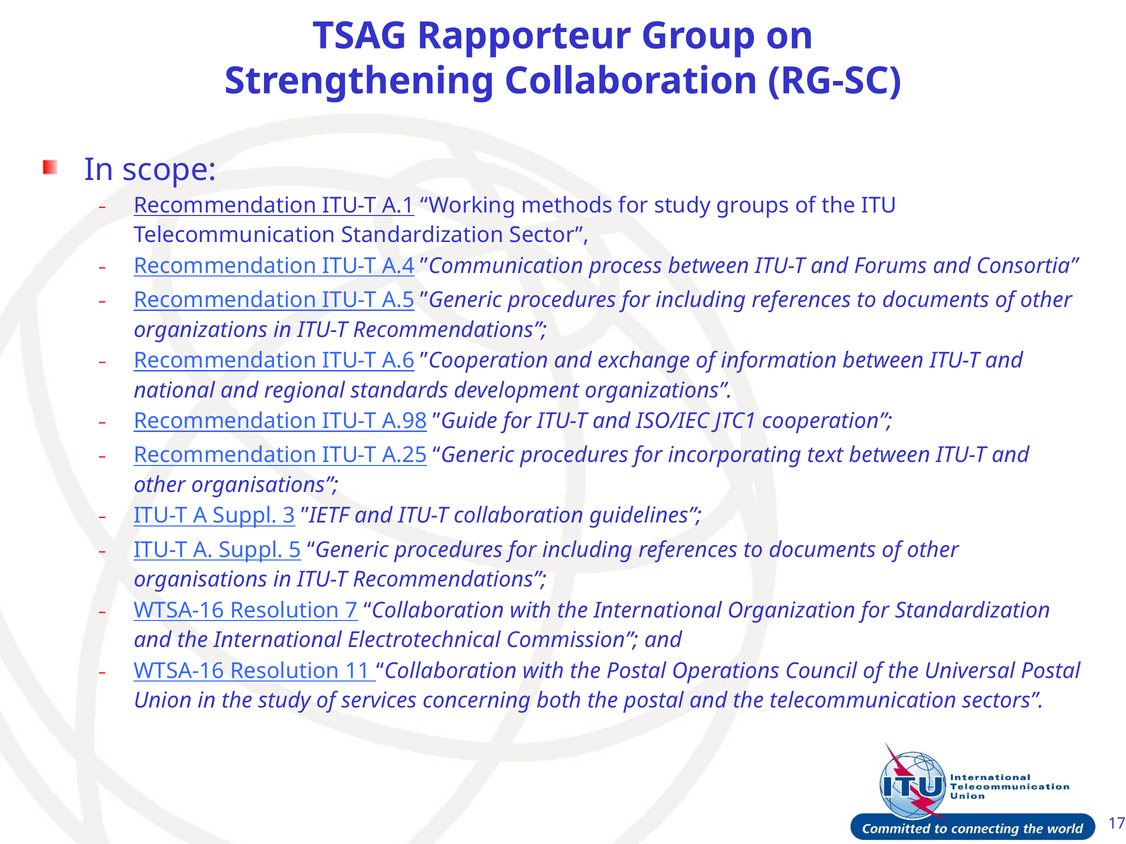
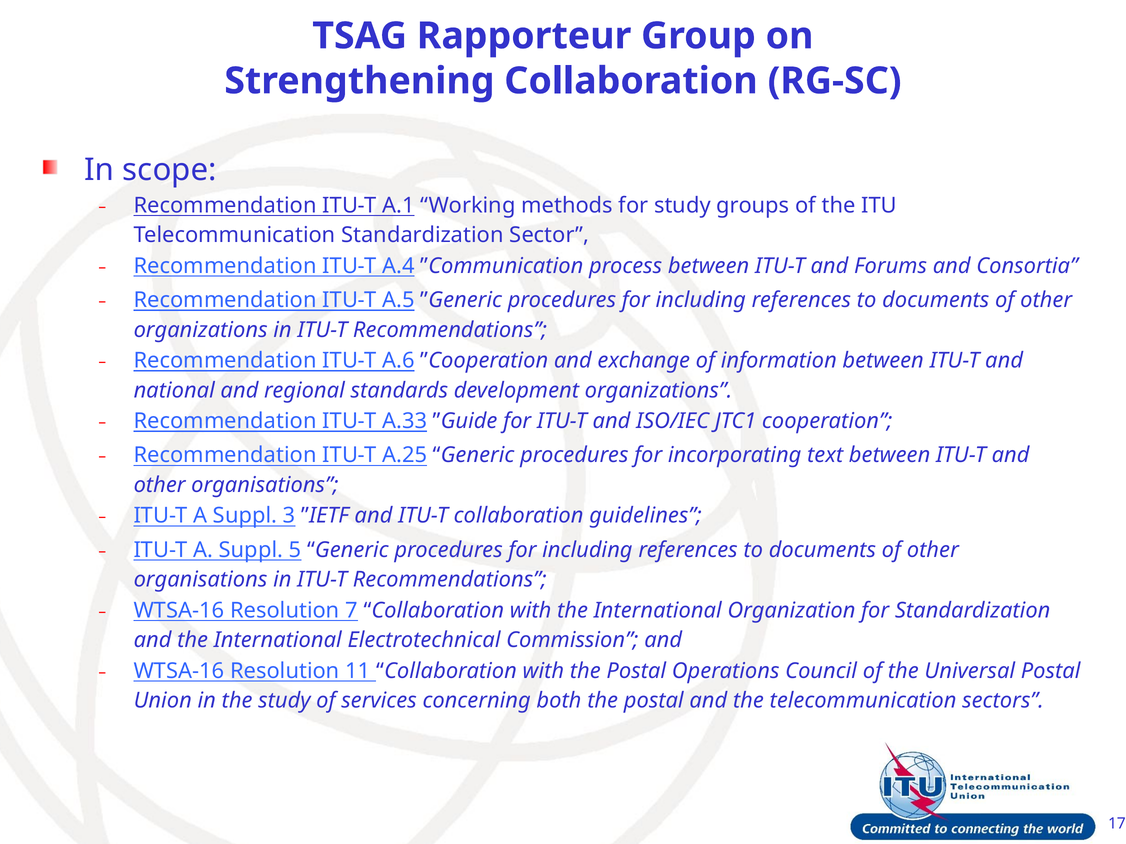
A.98: A.98 -> A.33
